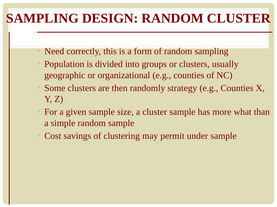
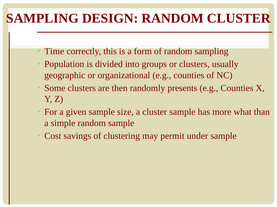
Need: Need -> Time
strategy: strategy -> presents
